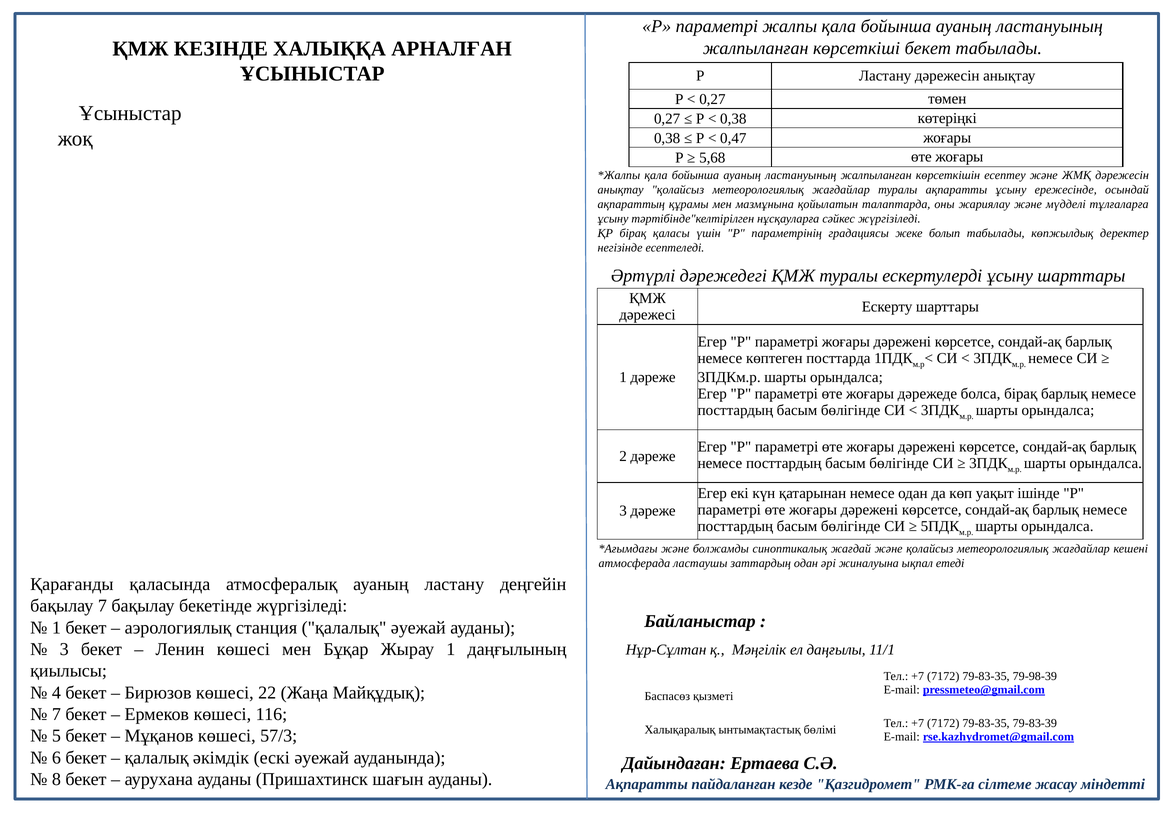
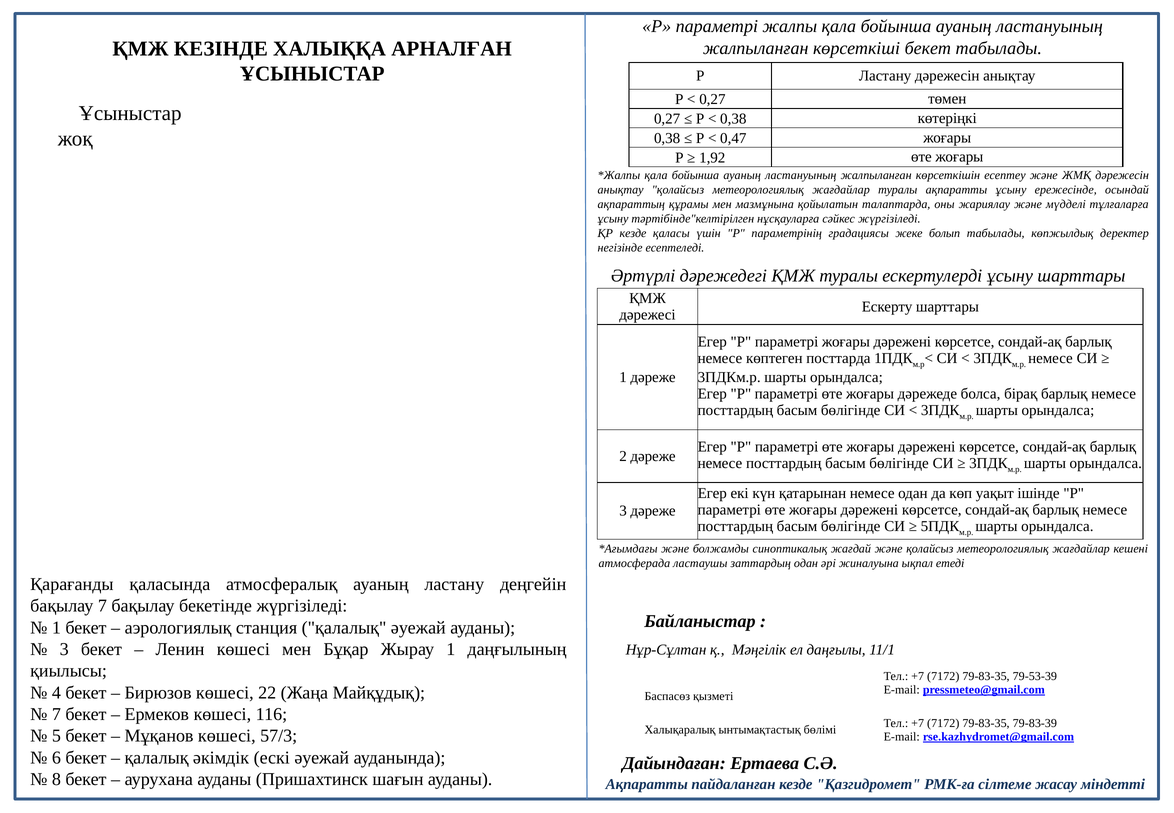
5,68: 5,68 -> 1,92
ҚР бірақ: бірақ -> кезде
79-98-39: 79-98-39 -> 79-53-39
